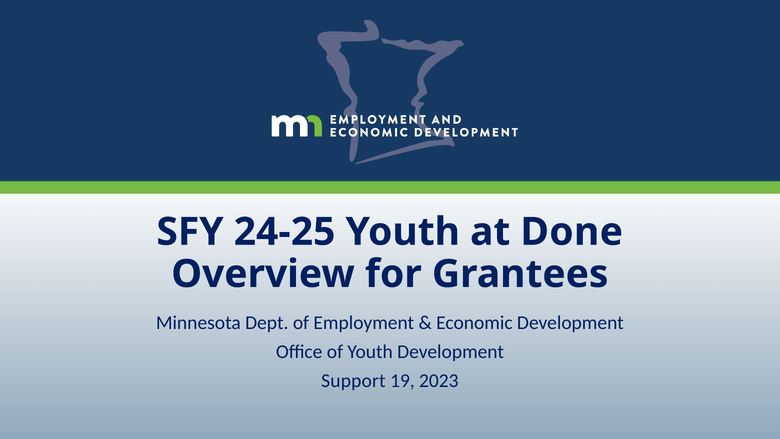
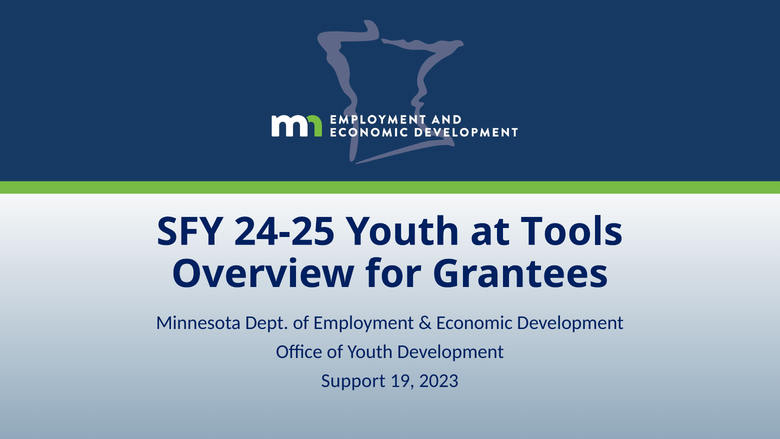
Done: Done -> Tools
